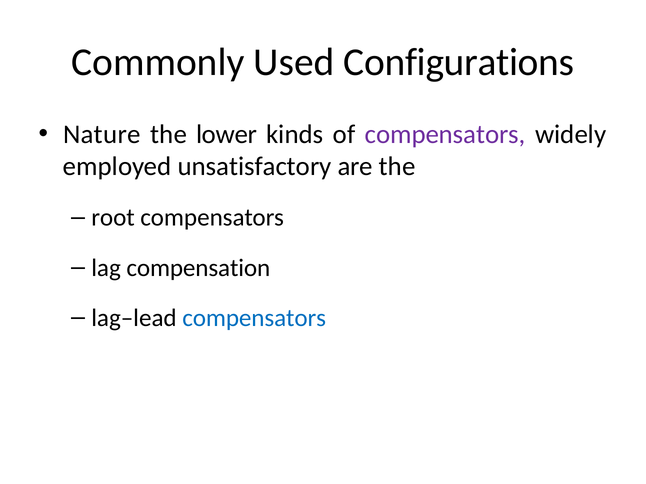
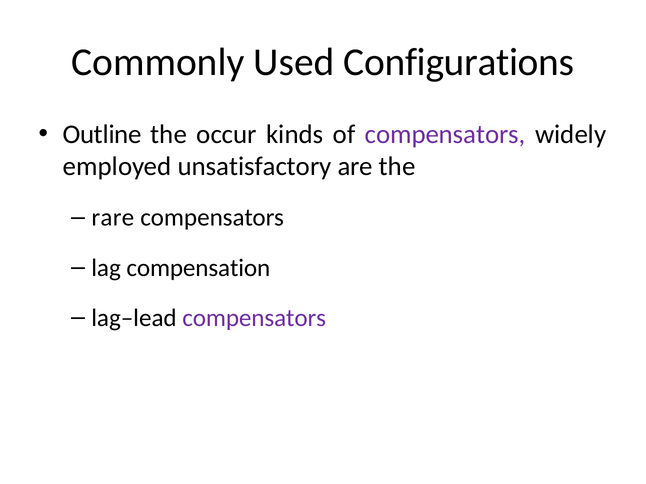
Nature: Nature -> Outline
lower: lower -> occur
root: root -> rare
compensators at (254, 318) colour: blue -> purple
